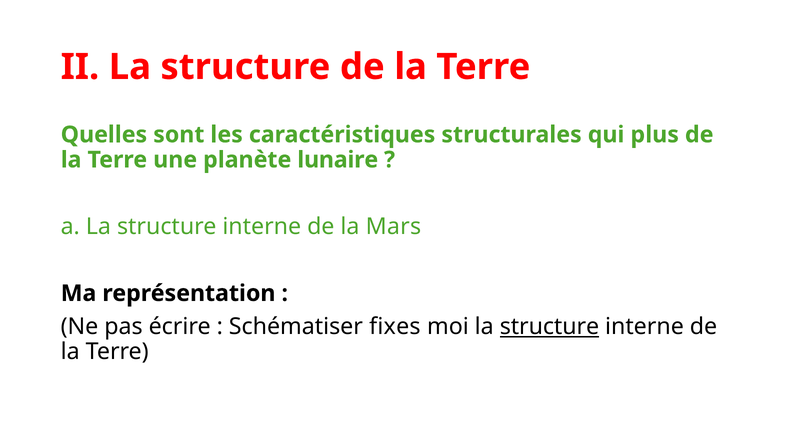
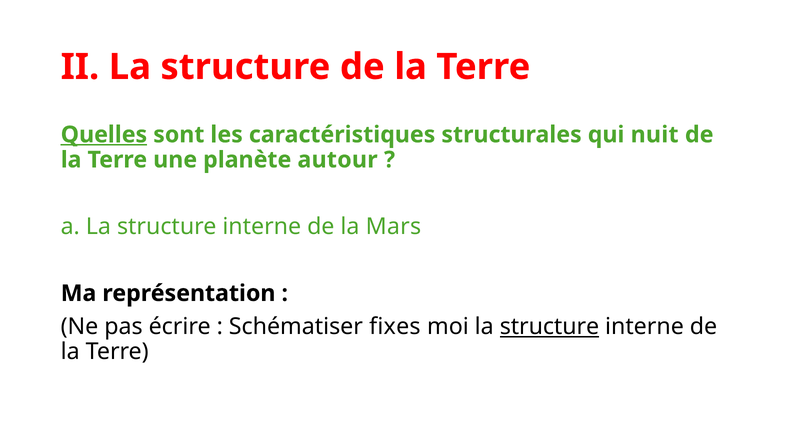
Quelles underline: none -> present
plus: plus -> nuit
lunaire: lunaire -> autour
